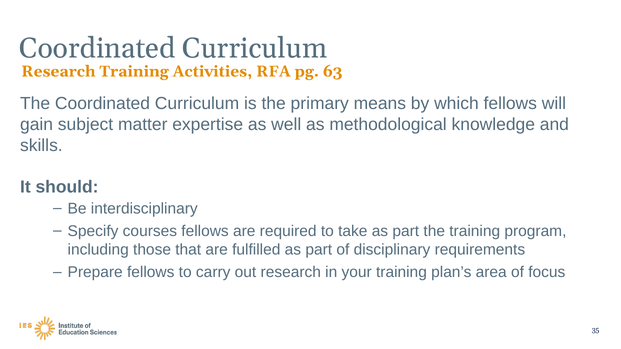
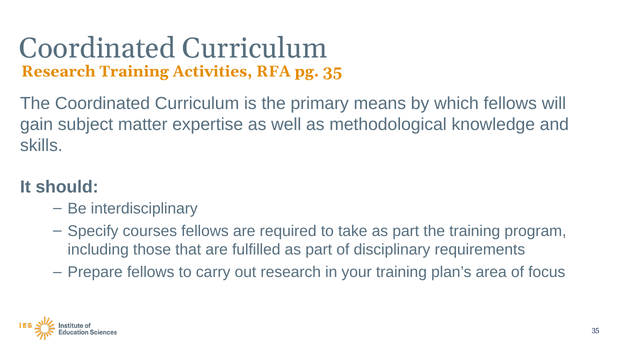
pg 63: 63 -> 35
